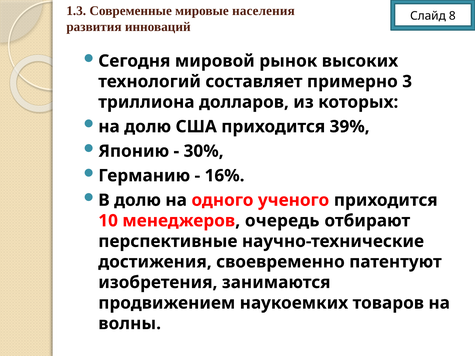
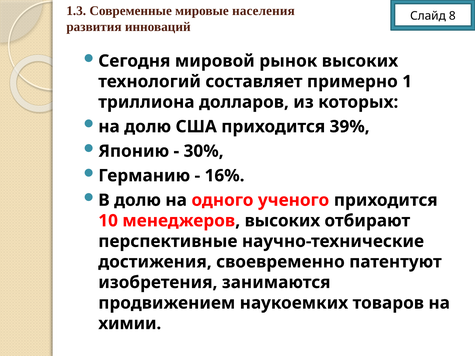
3: 3 -> 1
менеджеров очередь: очередь -> высоких
волны: волны -> химии
